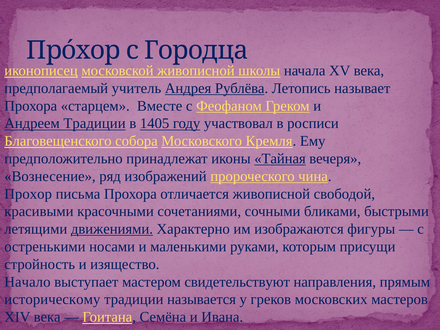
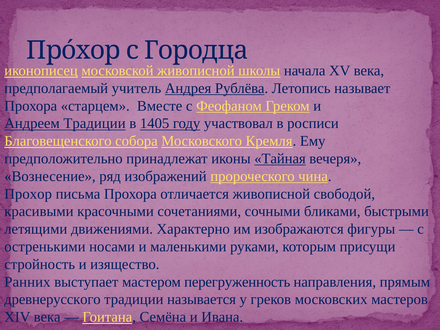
движениями underline: present -> none
Начало: Начало -> Ранних
свидетельствуют: свидетельствуют -> перегруженность
историческому: историческому -> древнерусского
